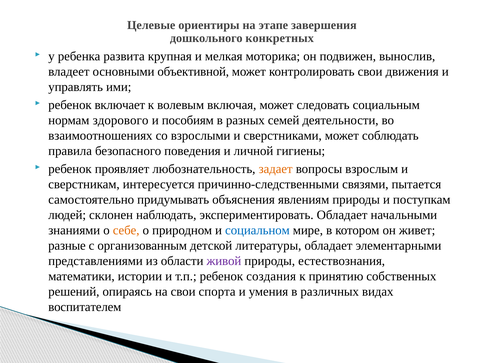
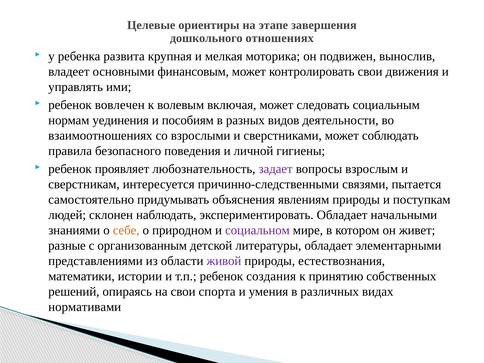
конкретных: конкретных -> отношениях
объективной: объективной -> финансовым
включает: включает -> вовлечен
здорового: здорового -> уединения
семей: семей -> видов
задает colour: orange -> purple
социальном colour: blue -> purple
воспитателем: воспитателем -> нормативами
